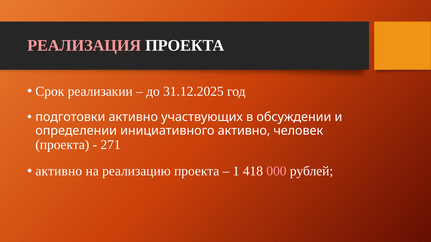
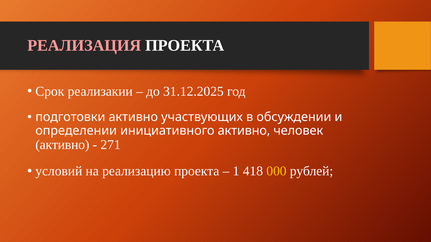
проекта at (62, 145): проекта -> активно
активно at (59, 171): активно -> условий
000 colour: pink -> yellow
